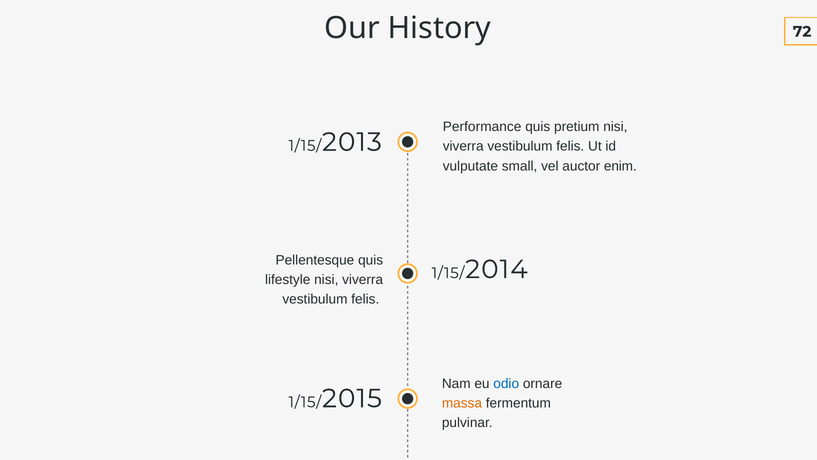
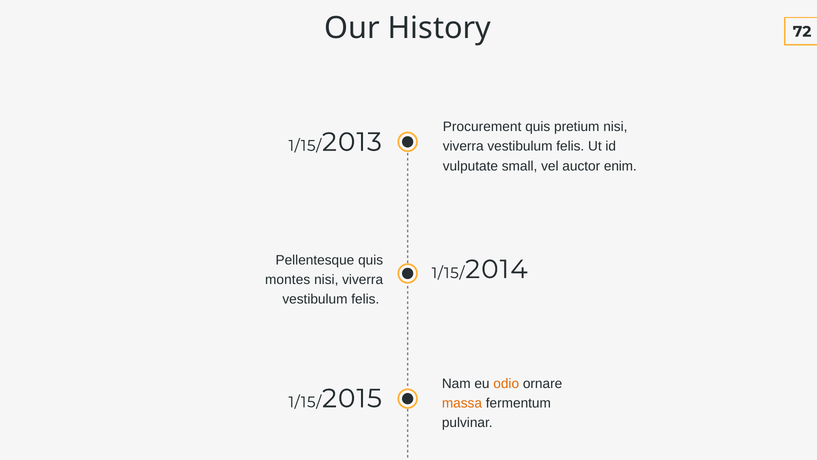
Performance: Performance -> Procurement
lifestyle: lifestyle -> montes
odio colour: blue -> orange
